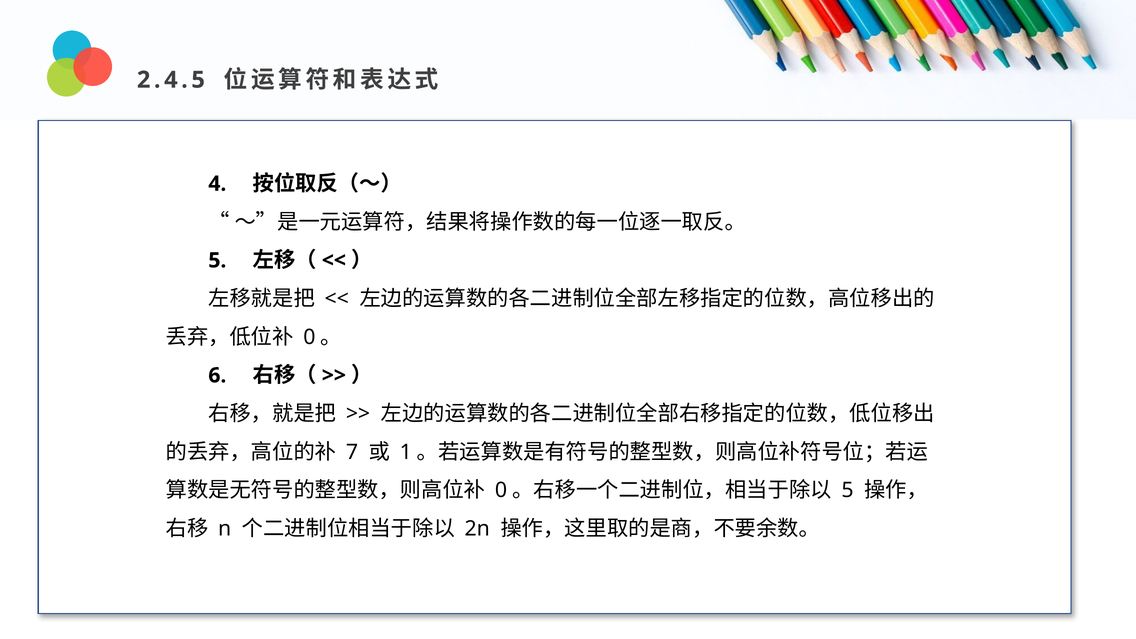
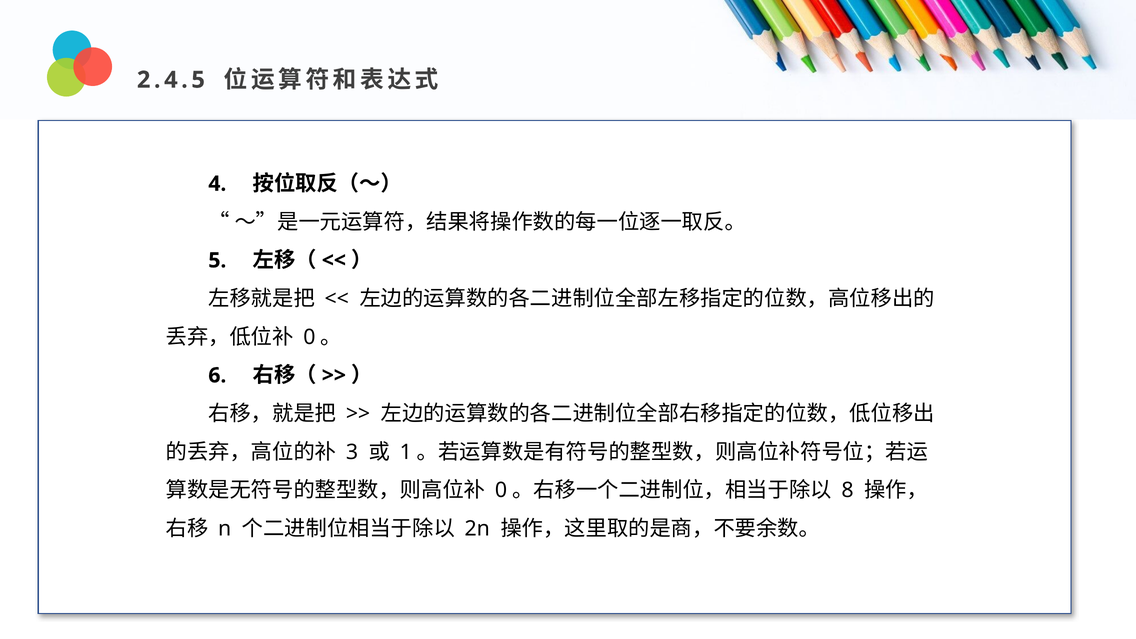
7: 7 -> 3
5 at (848, 490): 5 -> 8
